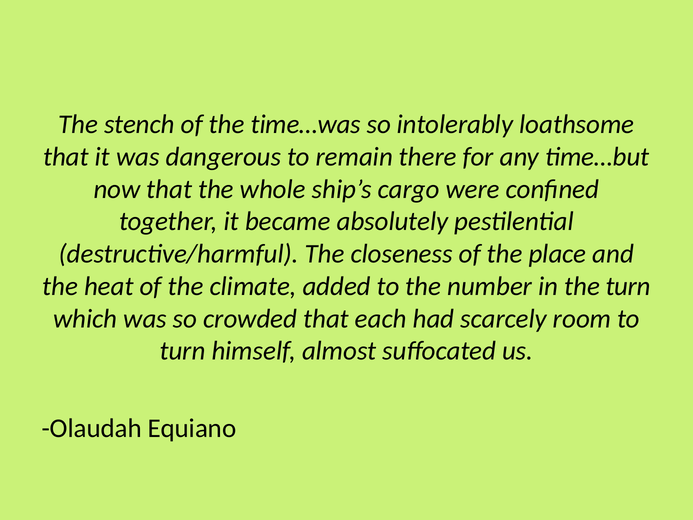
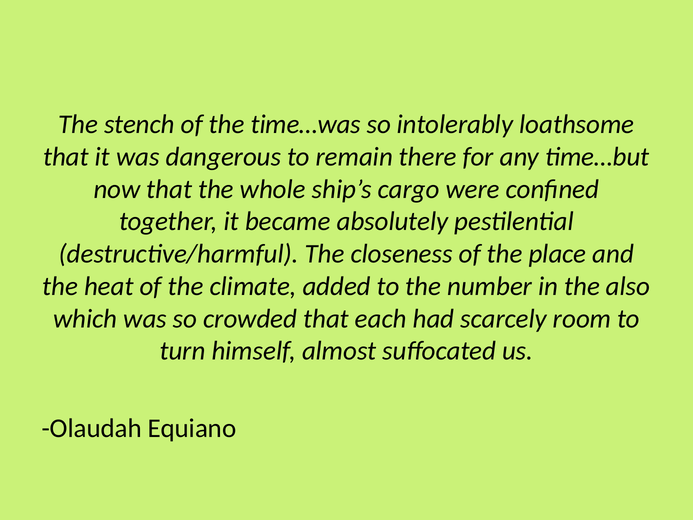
the turn: turn -> also
